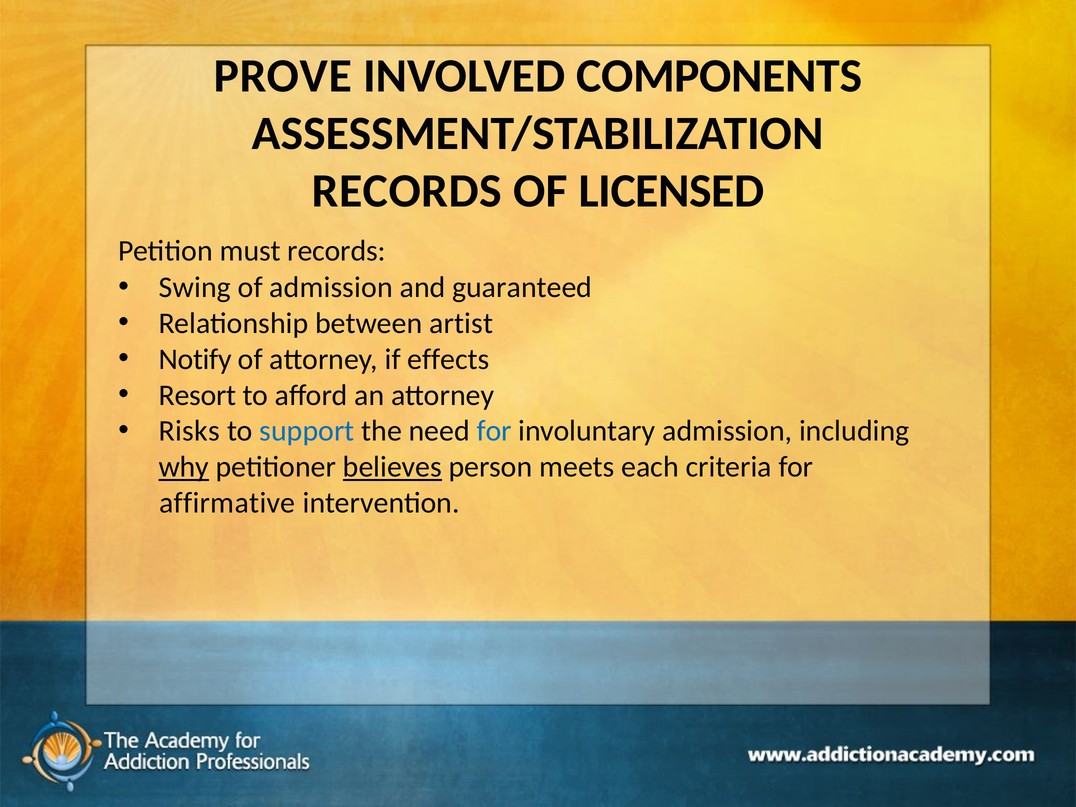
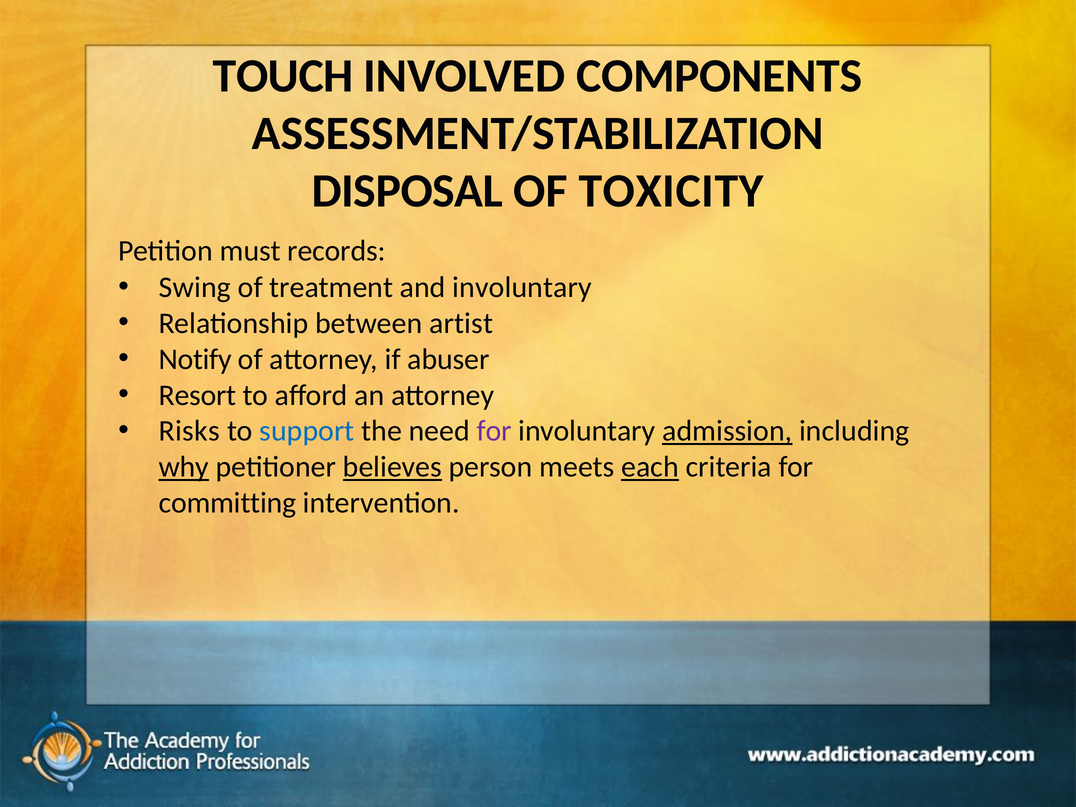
PROVE: PROVE -> TOUCH
RECORDS at (407, 191): RECORDS -> DISPOSAL
LICENSED: LICENSED -> TOXICITY
of admission: admission -> treatment
and guaranteed: guaranteed -> involuntary
effects: effects -> abuser
for at (494, 431) colour: blue -> purple
admission at (727, 431) underline: none -> present
each underline: none -> present
affirmative: affirmative -> committing
